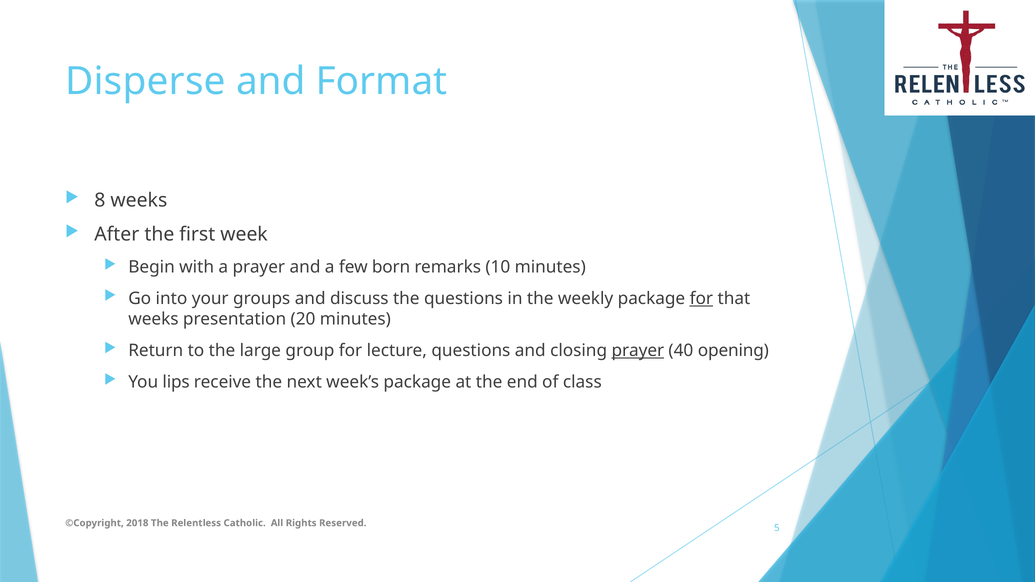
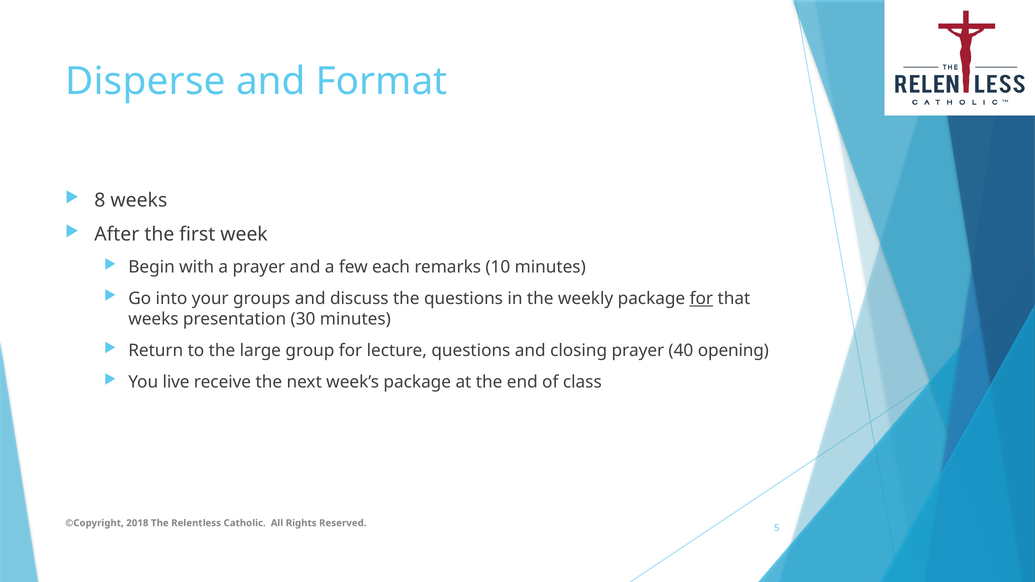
born: born -> each
20: 20 -> 30
prayer at (638, 351) underline: present -> none
lips: lips -> live
